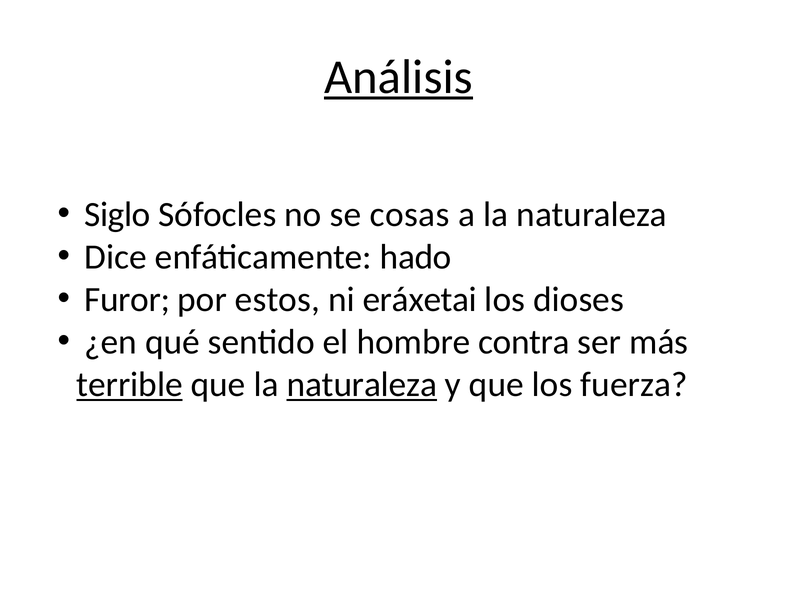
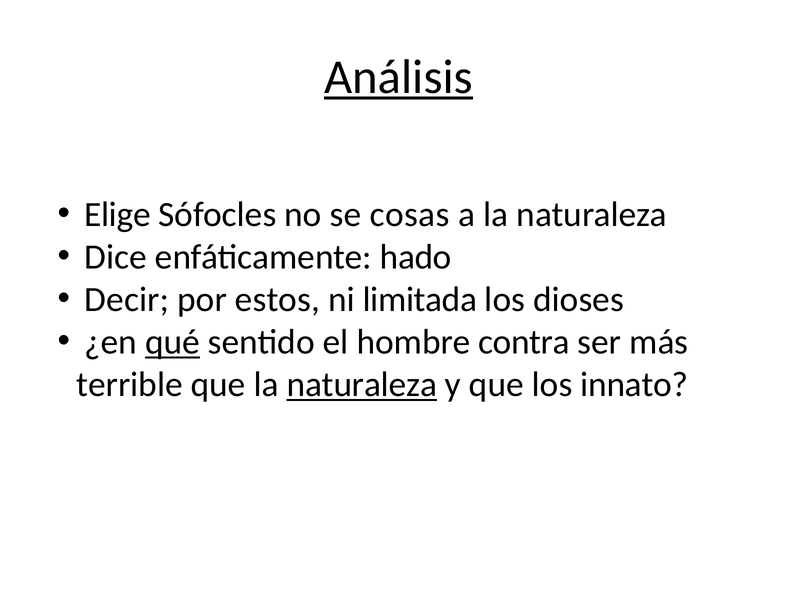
Siglo: Siglo -> Elige
Furor: Furor -> Decir
eráxetai: eráxetai -> limitada
qué underline: none -> present
terrible underline: present -> none
fuerza: fuerza -> innato
